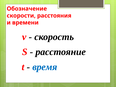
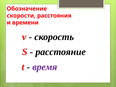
время colour: blue -> purple
